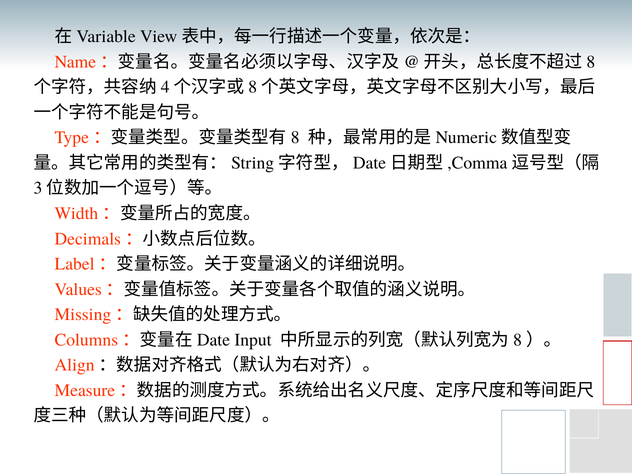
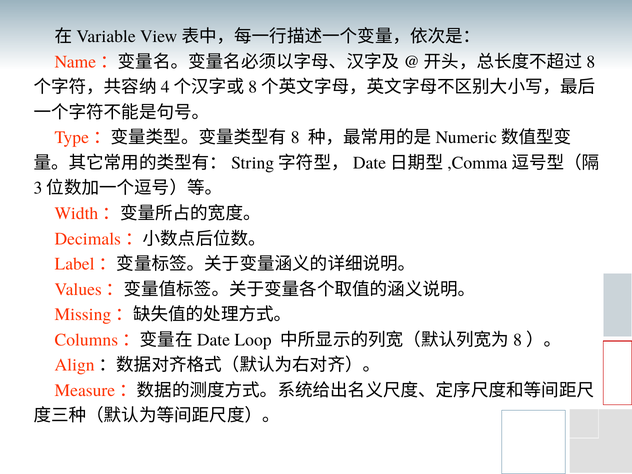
Input: Input -> Loop
